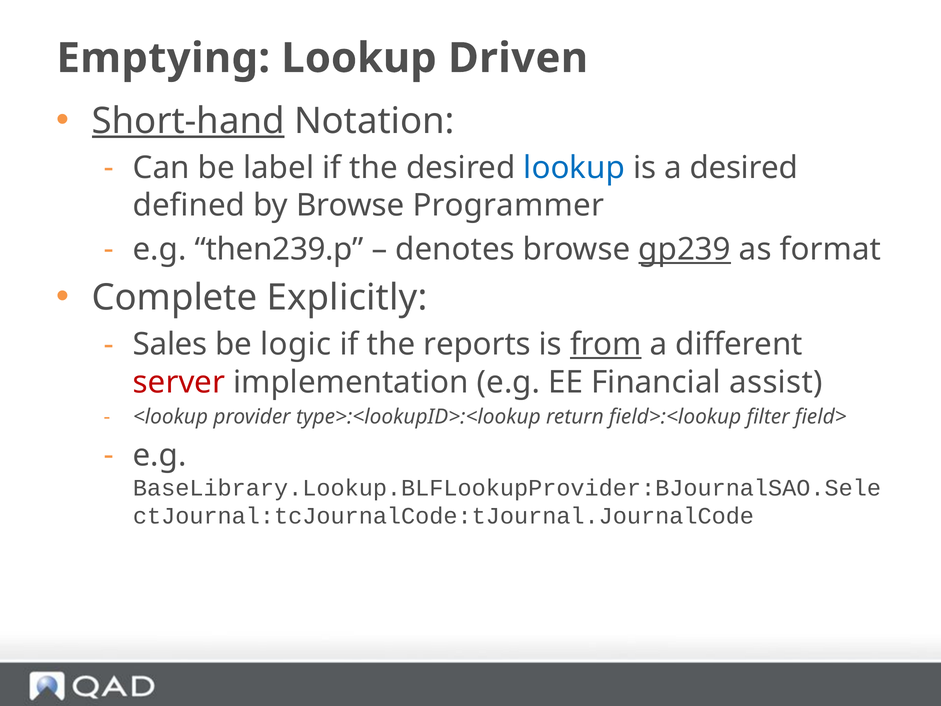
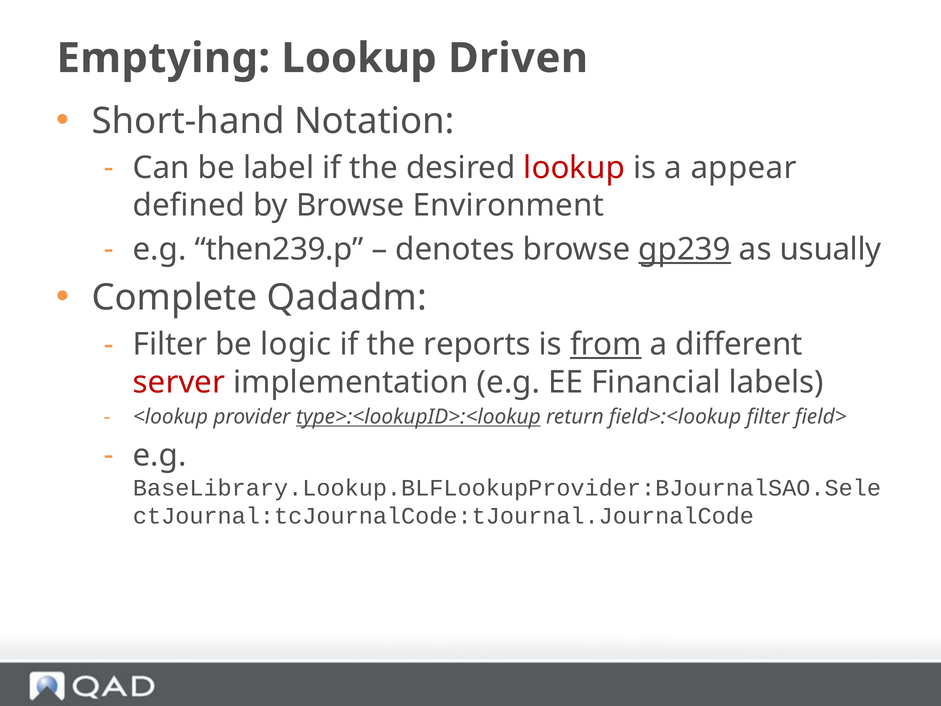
Short-hand underline: present -> none
lookup at (574, 168) colour: blue -> red
a desired: desired -> appear
Programmer: Programmer -> Environment
format: format -> usually
Explicitly: Explicitly -> Qadadm
Sales at (170, 344): Sales -> Filter
assist: assist -> labels
type>:<lookupID>:<lookup underline: none -> present
